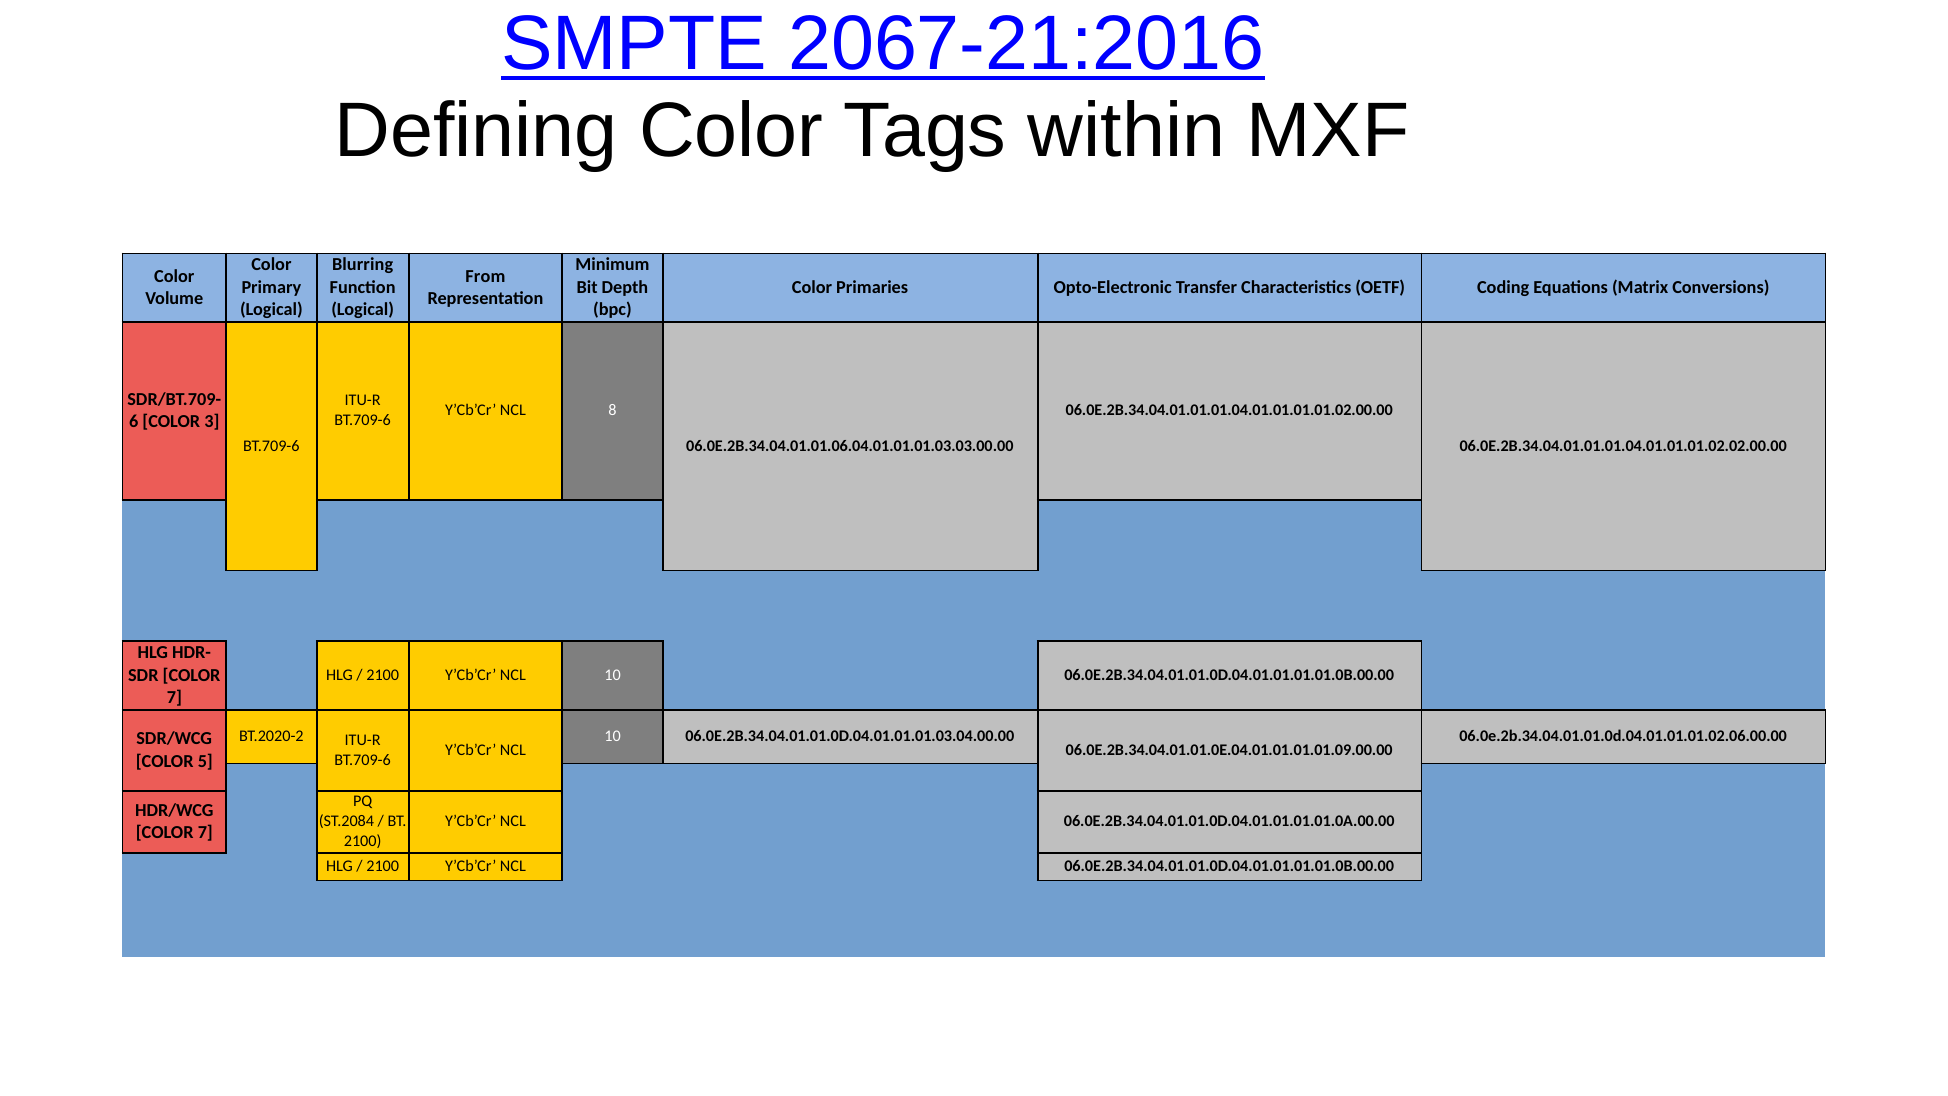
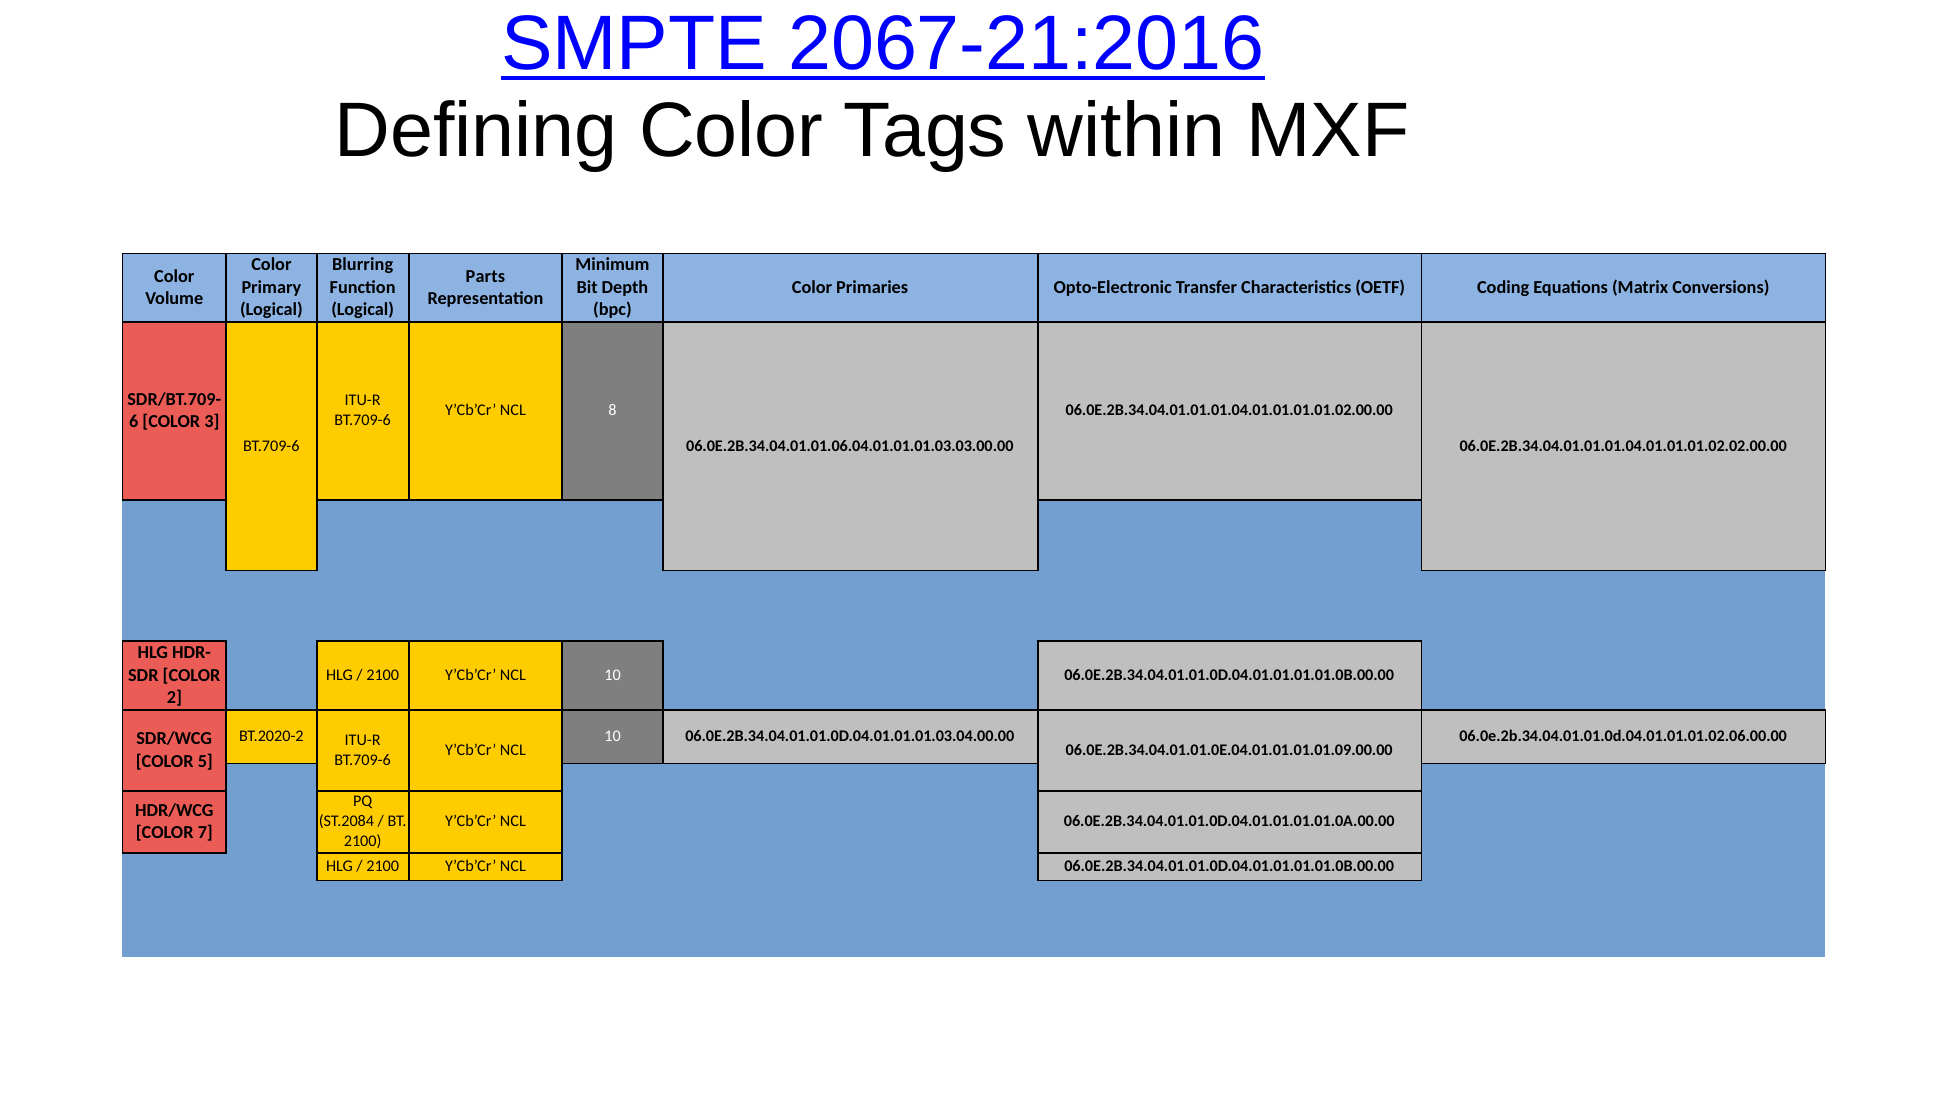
From: From -> Parts
7 at (174, 697): 7 -> 2
